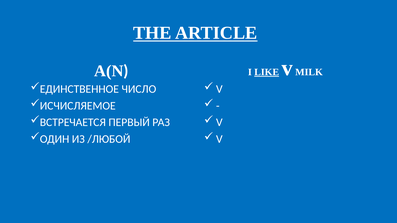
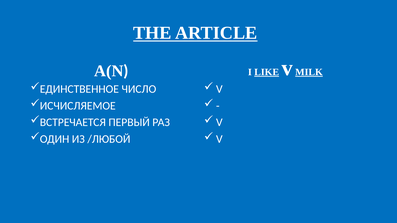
MILK underline: none -> present
